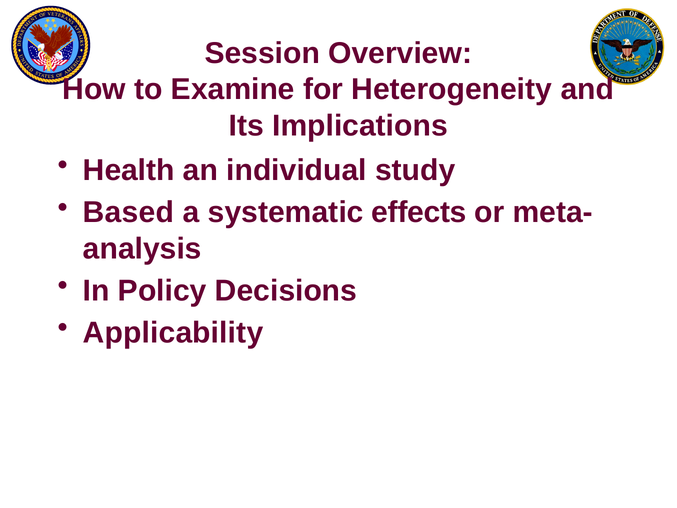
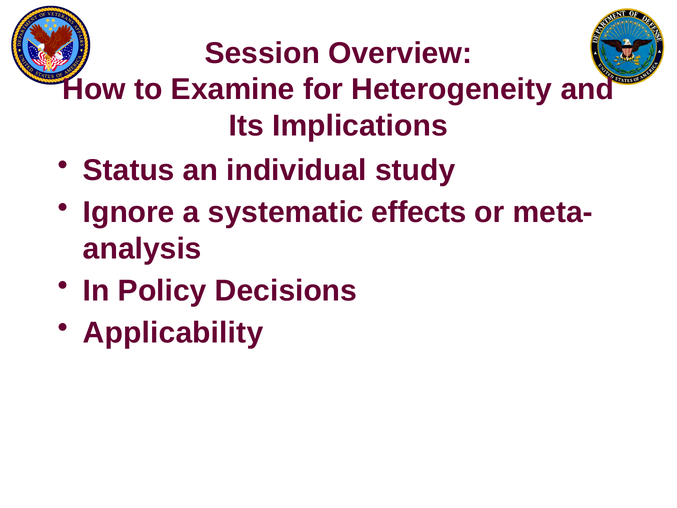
Health: Health -> Status
Based: Based -> Ignore
